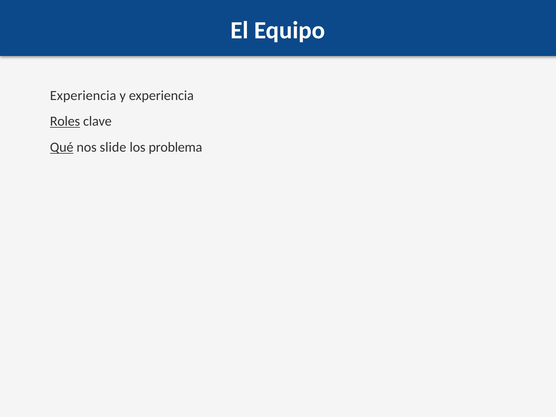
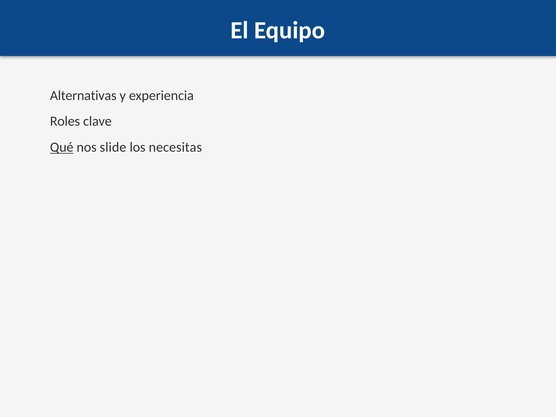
Experiencia at (83, 95): Experiencia -> Alternativas
Roles underline: present -> none
problema: problema -> necesitas
